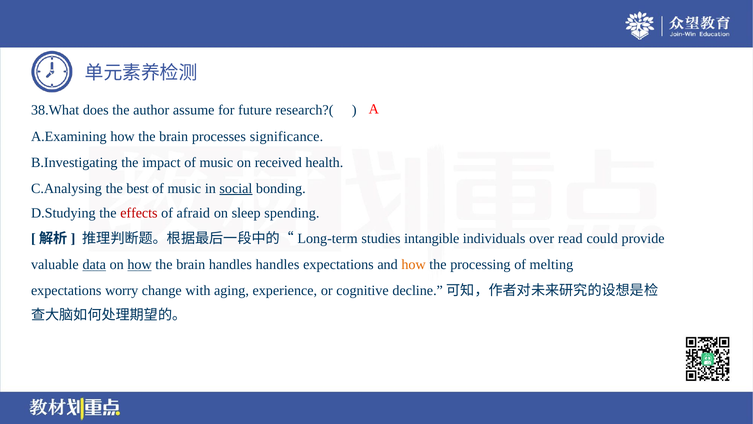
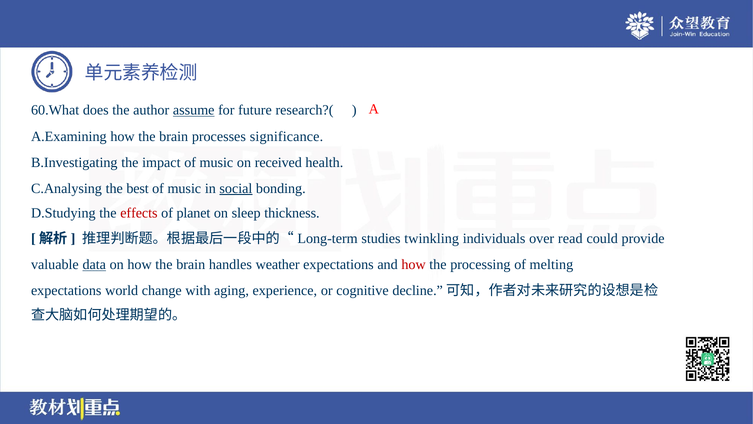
38.What: 38.What -> 60.What
assume underline: none -> present
afraid: afraid -> planet
spending: spending -> thickness
intangible: intangible -> twinkling
how at (140, 264) underline: present -> none
handles handles: handles -> weather
how at (414, 264) colour: orange -> red
worry: worry -> world
